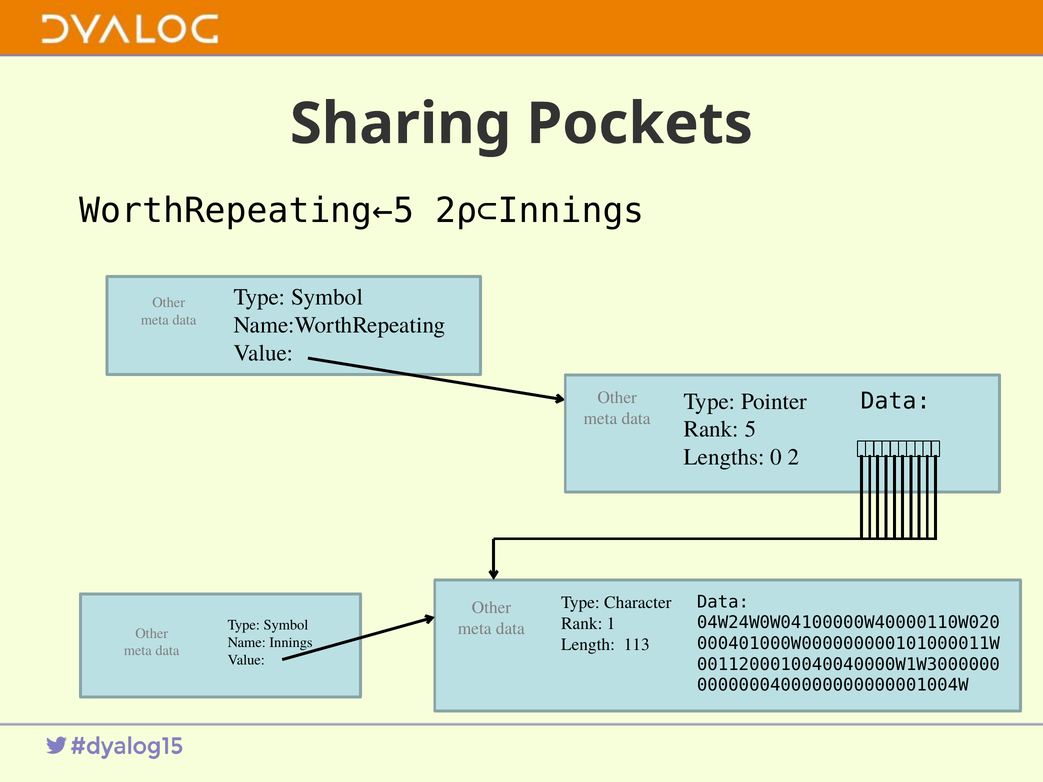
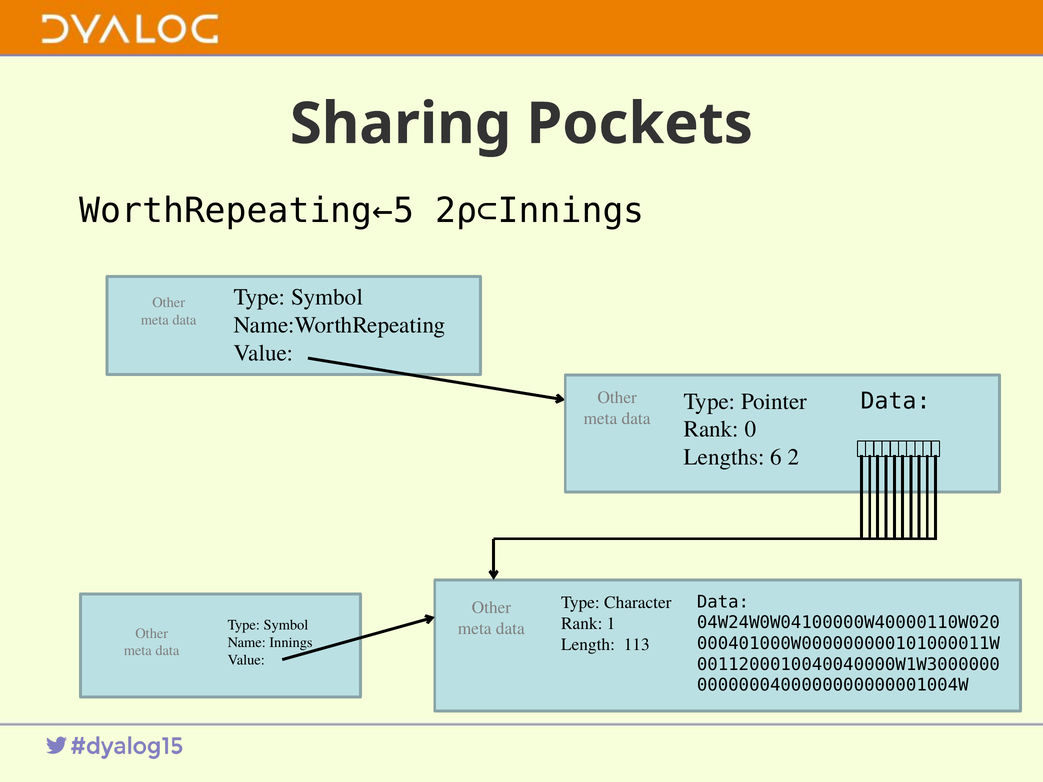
5: 5 -> 0
0: 0 -> 6
